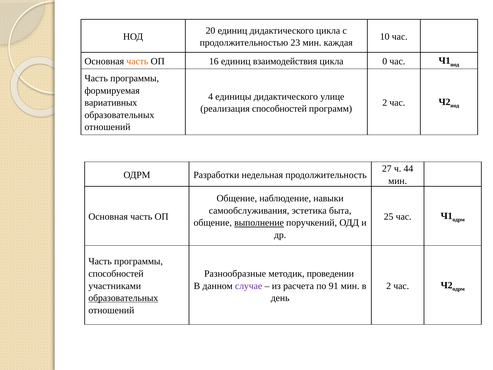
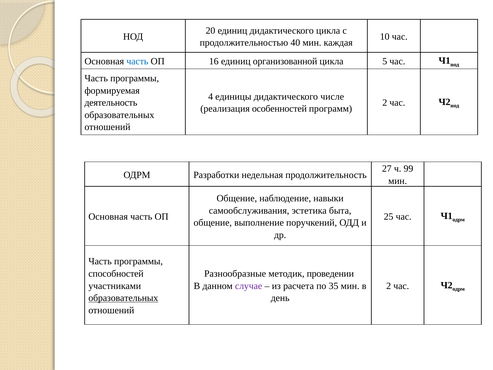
23: 23 -> 40
часть at (137, 61) colour: orange -> blue
взаимодействия: взаимодействия -> организованной
0: 0 -> 5
улице: улице -> числе
вариативных: вариативных -> деятельность
реализация способностей: способностей -> особенностей
44: 44 -> 99
выполнение underline: present -> none
91: 91 -> 35
